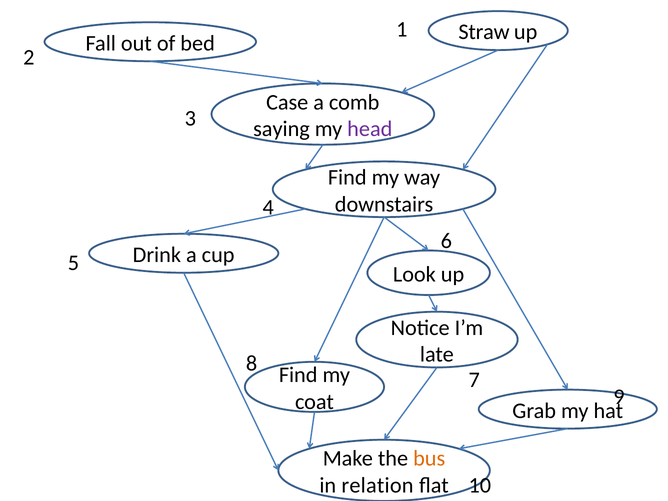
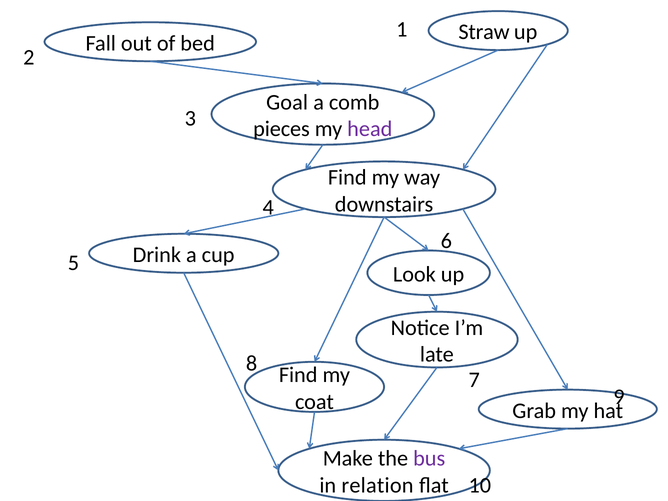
Case: Case -> Goal
saying: saying -> pieces
bus colour: orange -> purple
